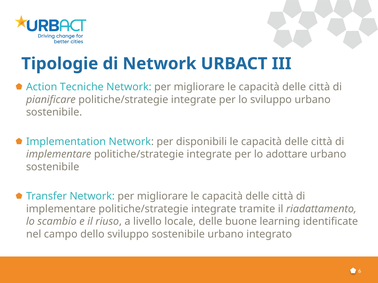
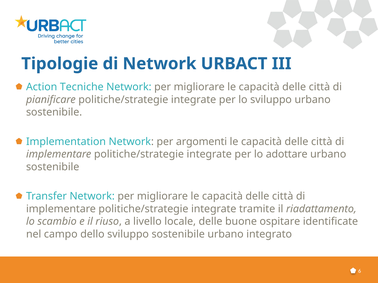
disponibili: disponibili -> argomenti
learning: learning -> ospitare
